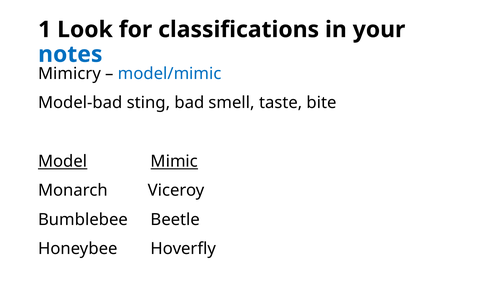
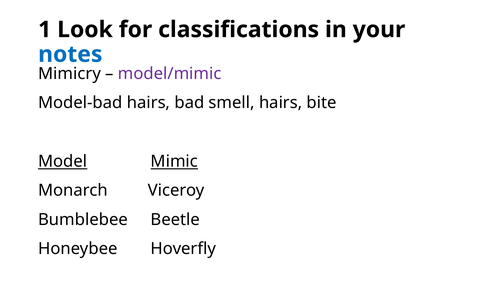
model/mimic colour: blue -> purple
Model-bad sting: sting -> hairs
smell taste: taste -> hairs
